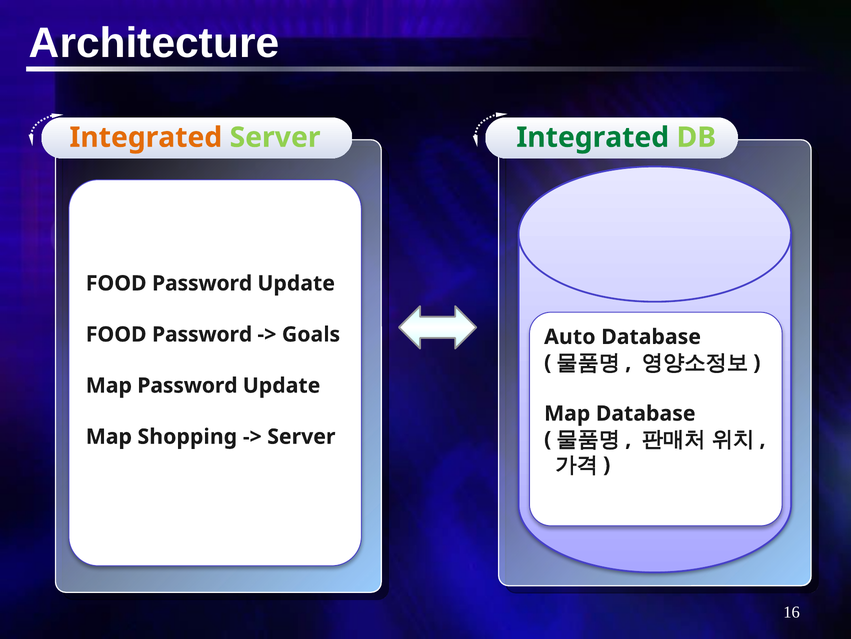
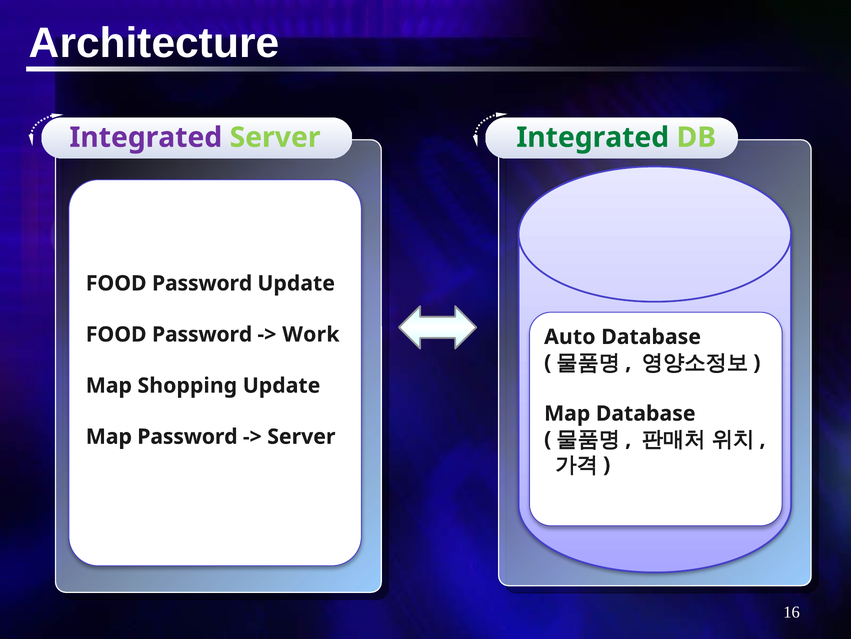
Integrated at (146, 137) colour: orange -> purple
Goals: Goals -> Work
Map Password: Password -> Shopping
Map Shopping: Shopping -> Password
